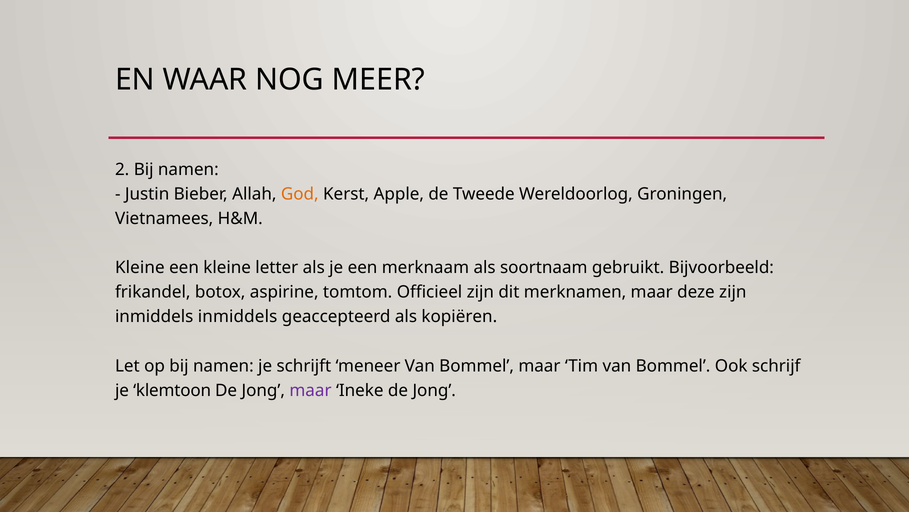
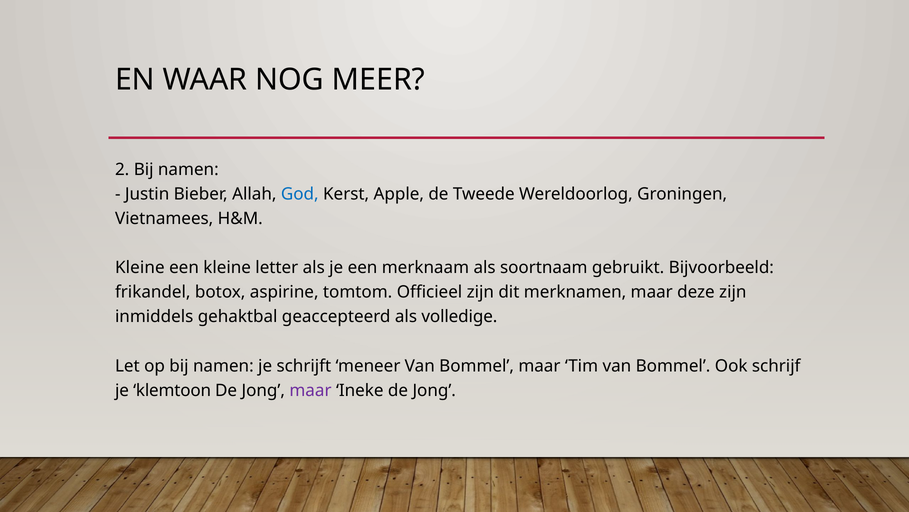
God colour: orange -> blue
inmiddels inmiddels: inmiddels -> gehaktbal
kopiëren: kopiëren -> volledige
